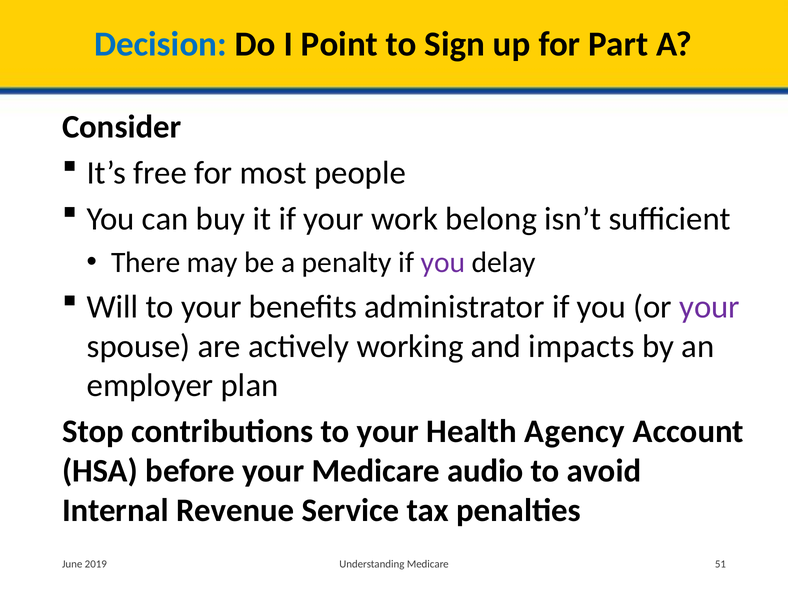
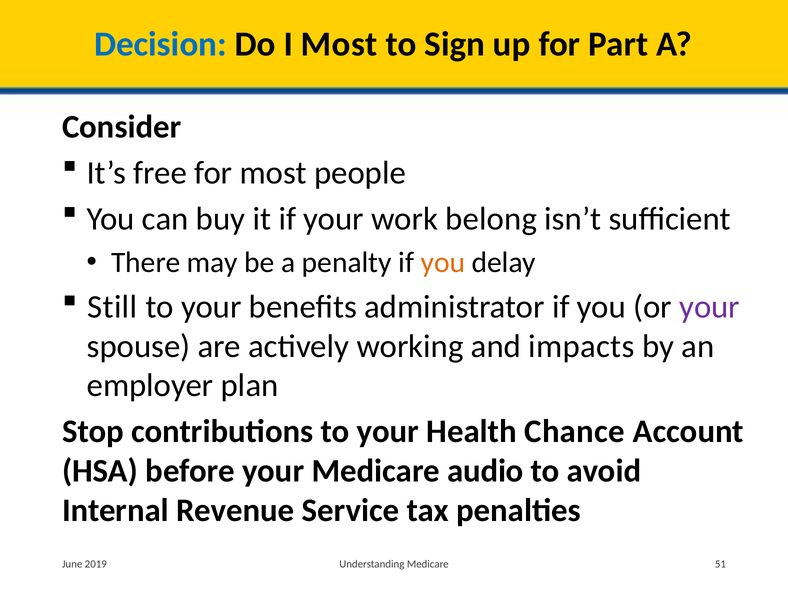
I Point: Point -> Most
you at (443, 263) colour: purple -> orange
Will: Will -> Still
Agency: Agency -> Chance
